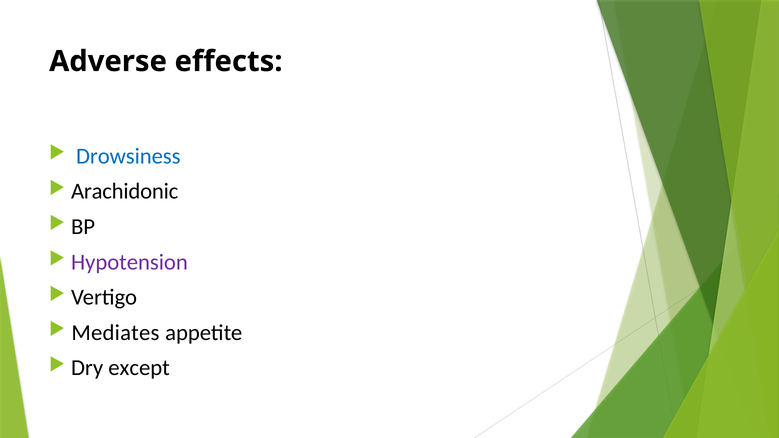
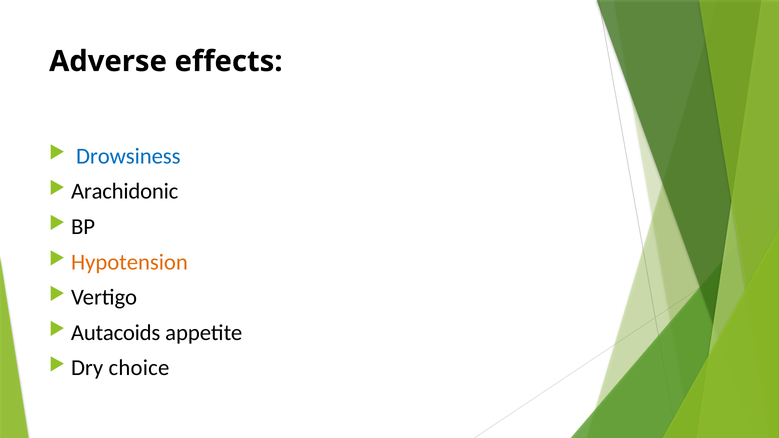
Hypotension colour: purple -> orange
Mediates: Mediates -> Autacoids
except: except -> choice
